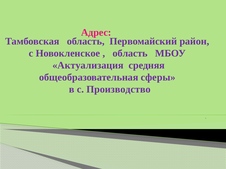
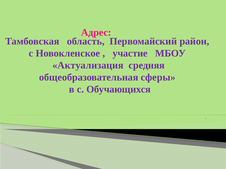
область at (130, 53): область -> участие
Производство: Производство -> Обучающихся
